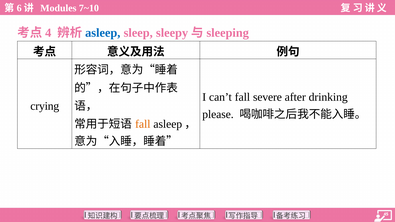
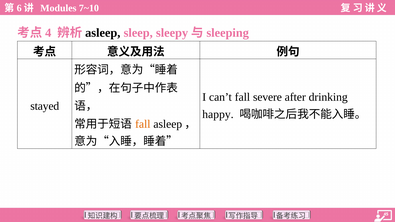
asleep at (103, 33) colour: blue -> black
crying: crying -> stayed
please: please -> happy
